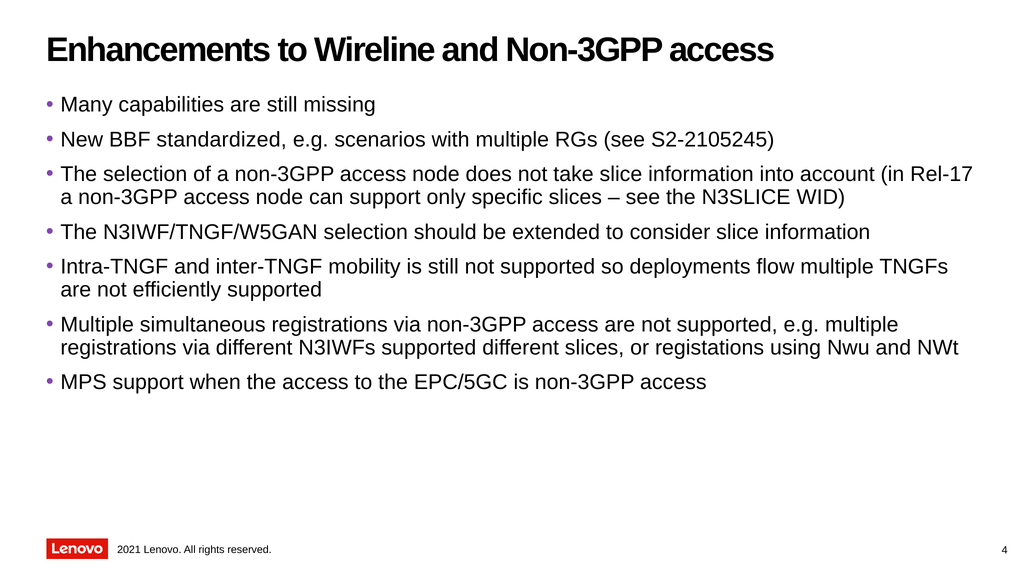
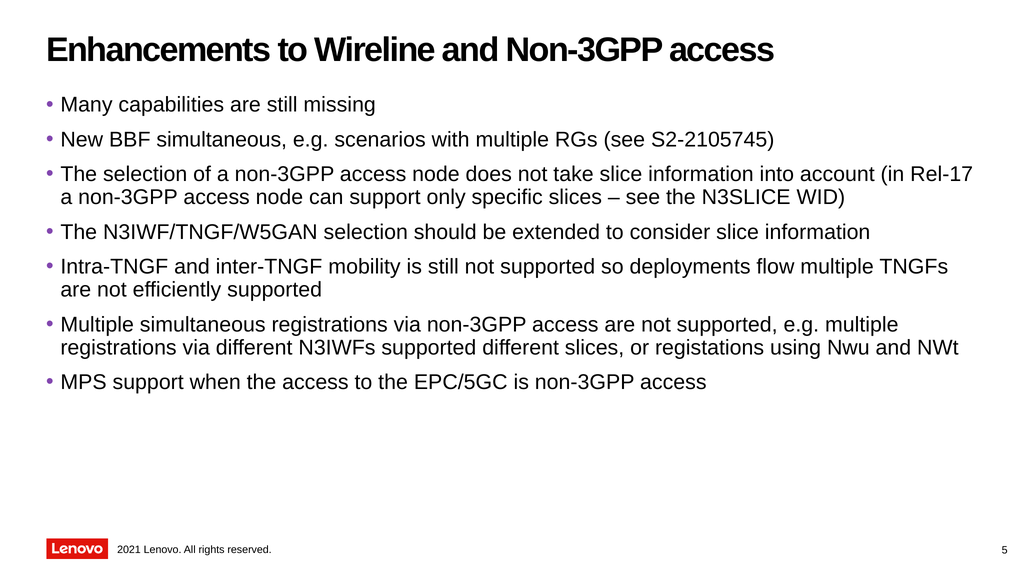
BBF standardized: standardized -> simultaneous
S2-2105245: S2-2105245 -> S2-2105745
4: 4 -> 5
